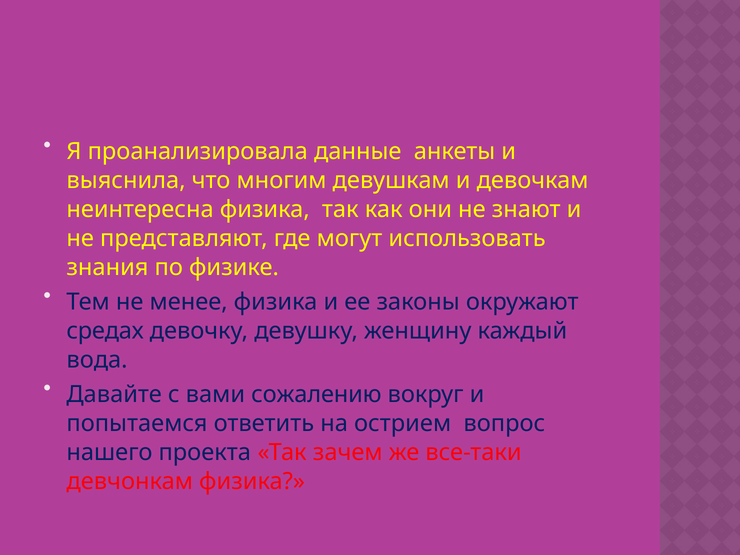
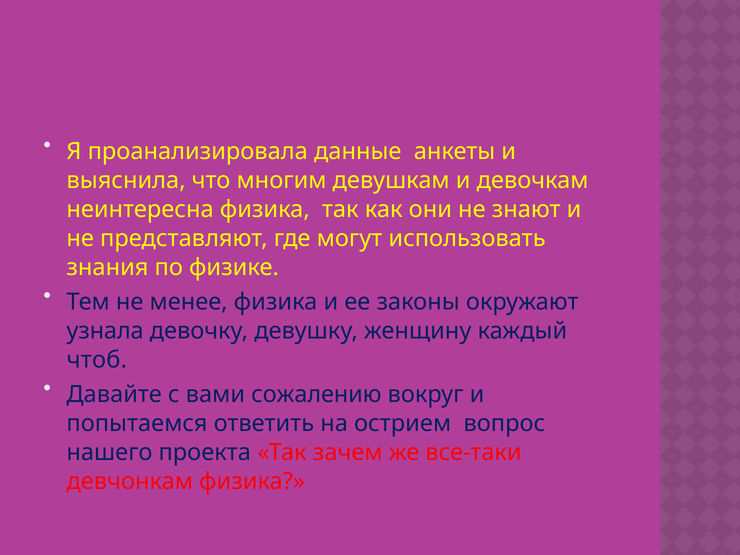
средах: средах -> узнала
вода: вода -> чтоб
